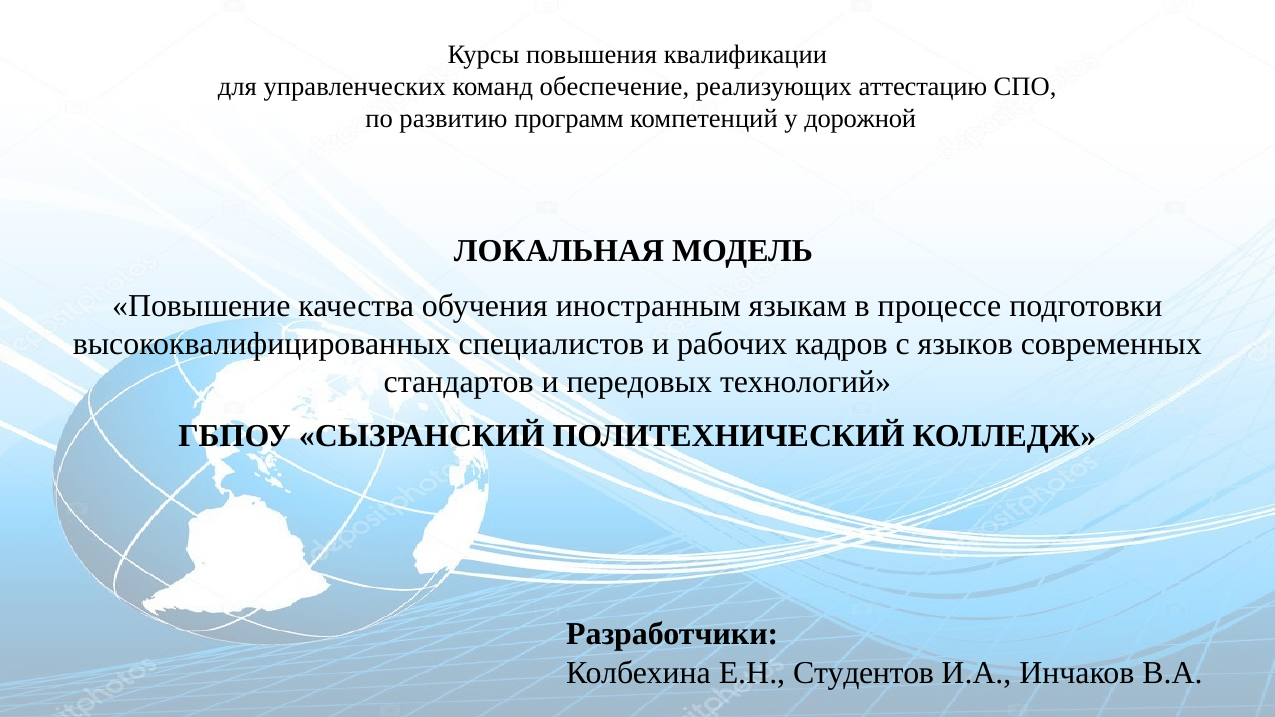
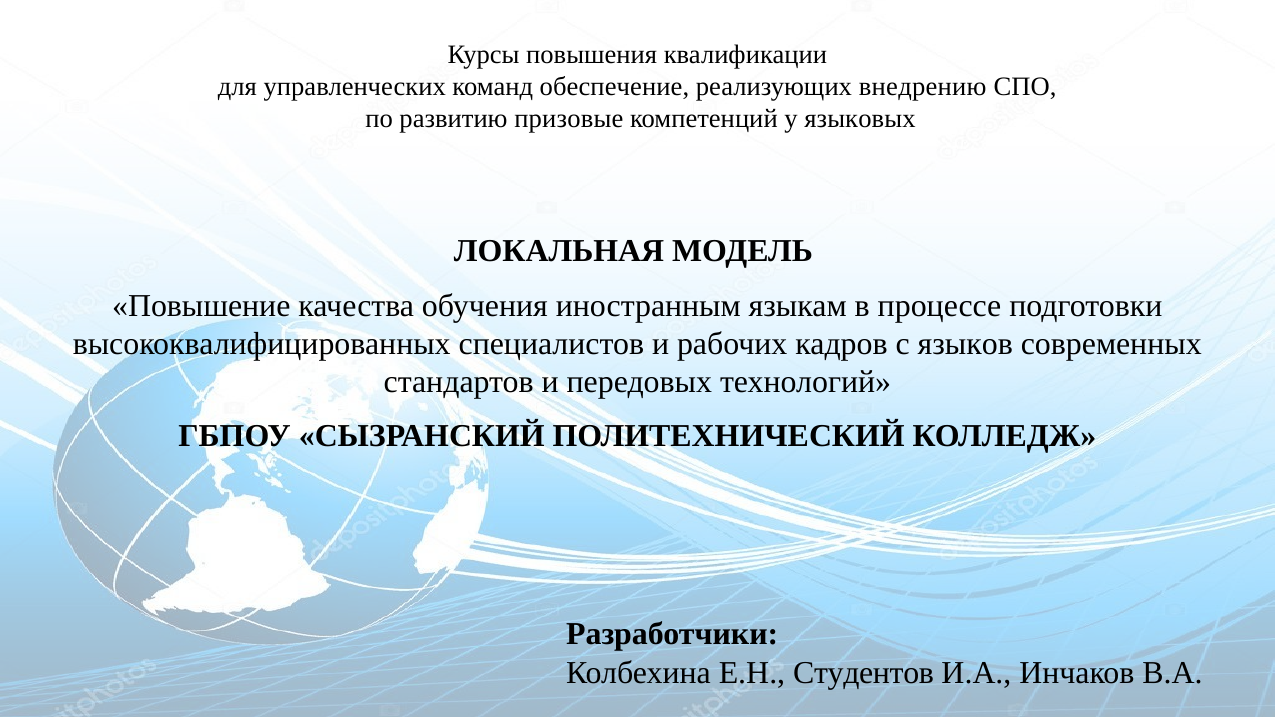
аттестацию: аттестацию -> внедрению
программ: программ -> призовые
дорожной: дорожной -> языковых
